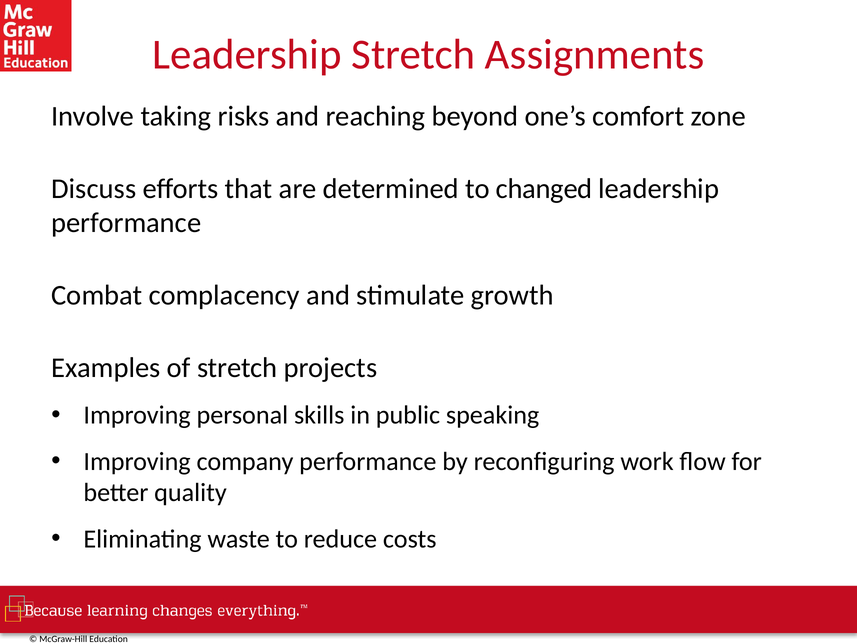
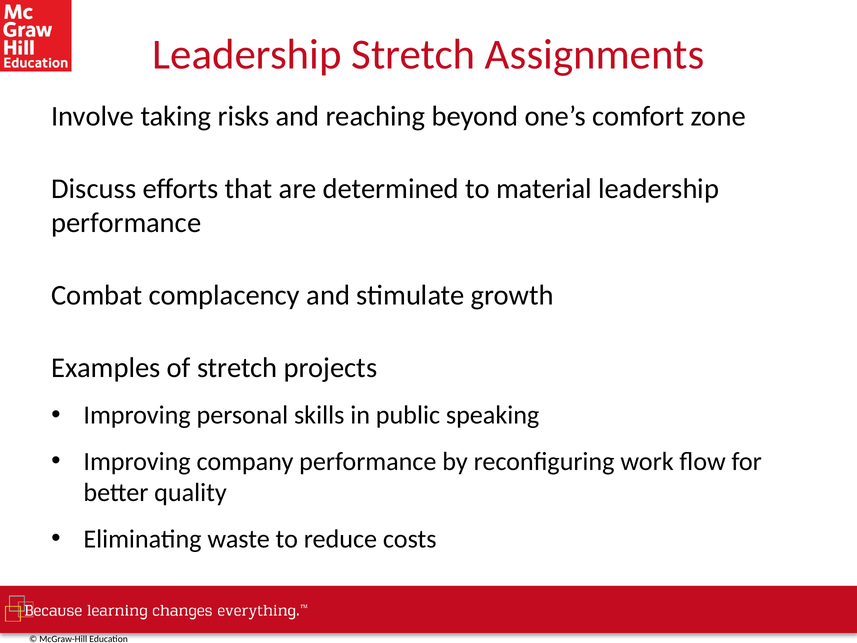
changed: changed -> material
